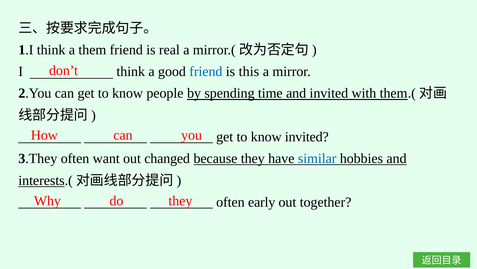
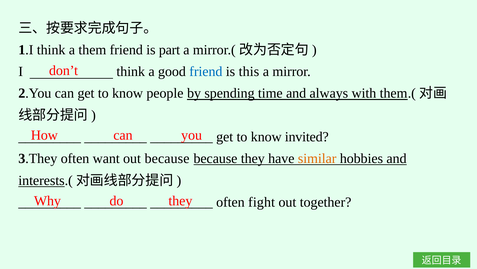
real: real -> part
and invited: invited -> always
out changed: changed -> because
similar colour: blue -> orange
early: early -> fight
